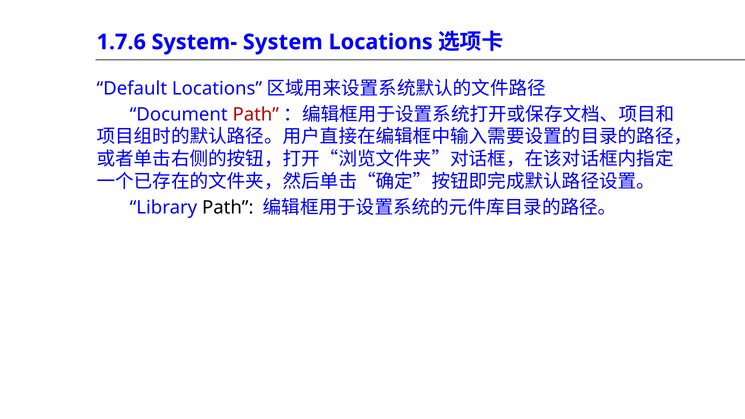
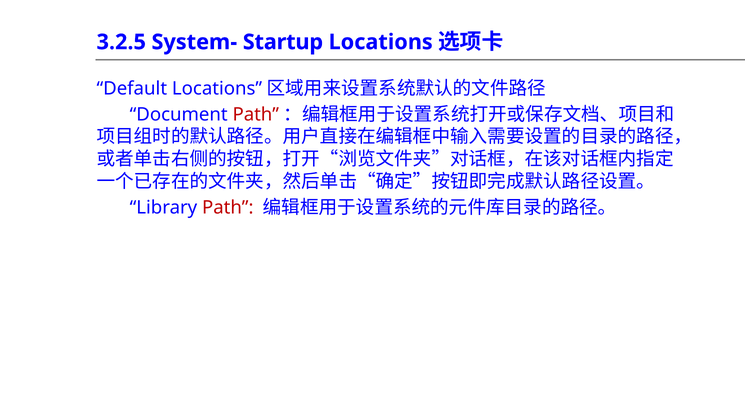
1.7.6: 1.7.6 -> 3.2.5
System: System -> Startup
Path at (228, 208) colour: black -> red
